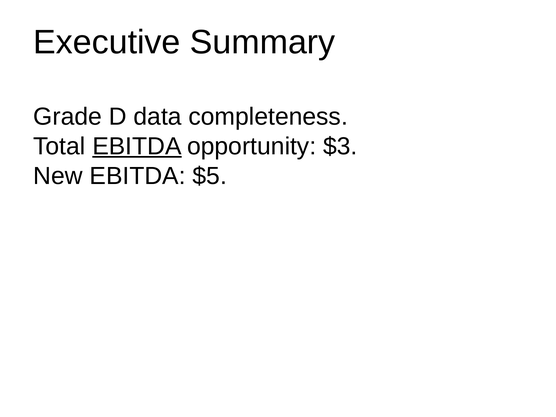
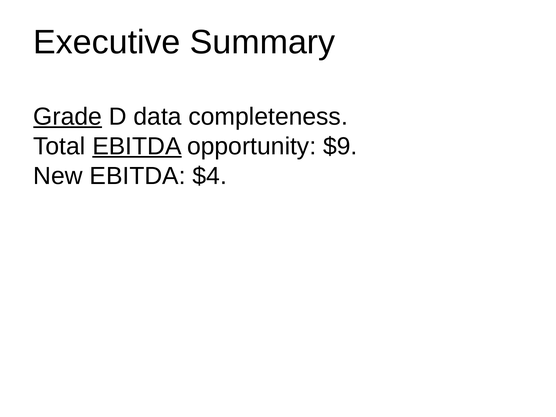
Grade underline: none -> present
$3: $3 -> $9
$5: $5 -> $4
